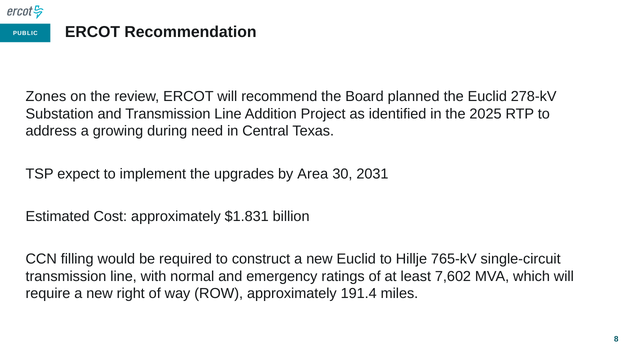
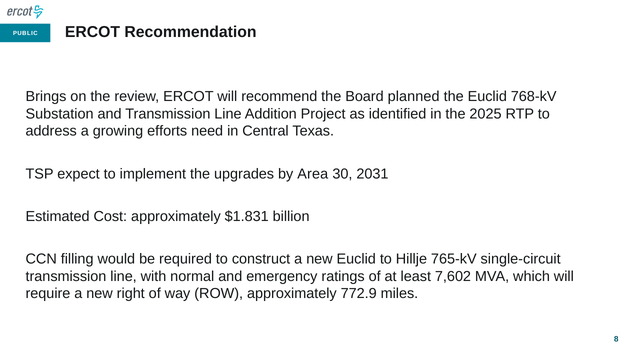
Zones: Zones -> Brings
278-kV: 278-kV -> 768-kV
during: during -> efforts
191.4: 191.4 -> 772.9
